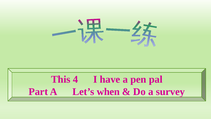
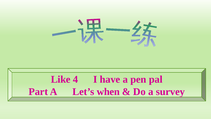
This: This -> Like
